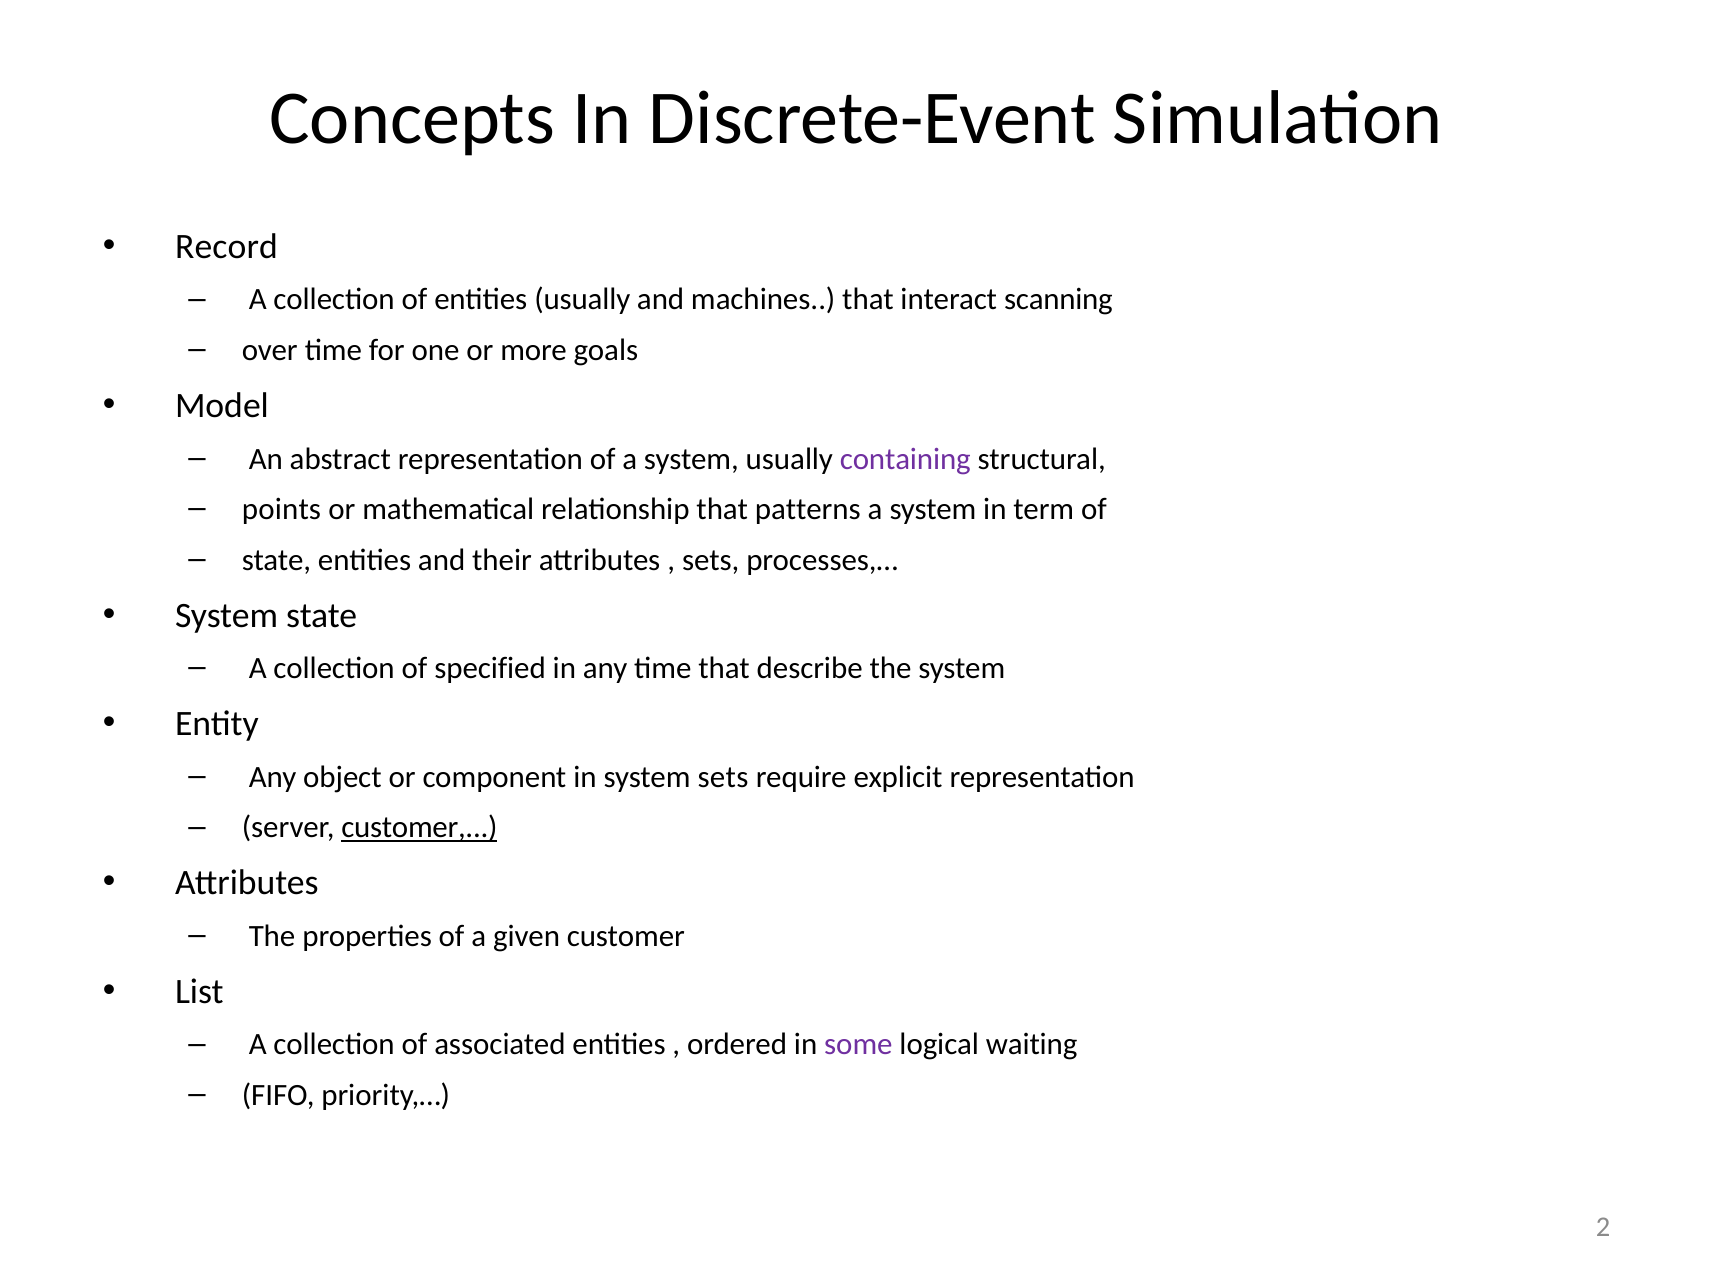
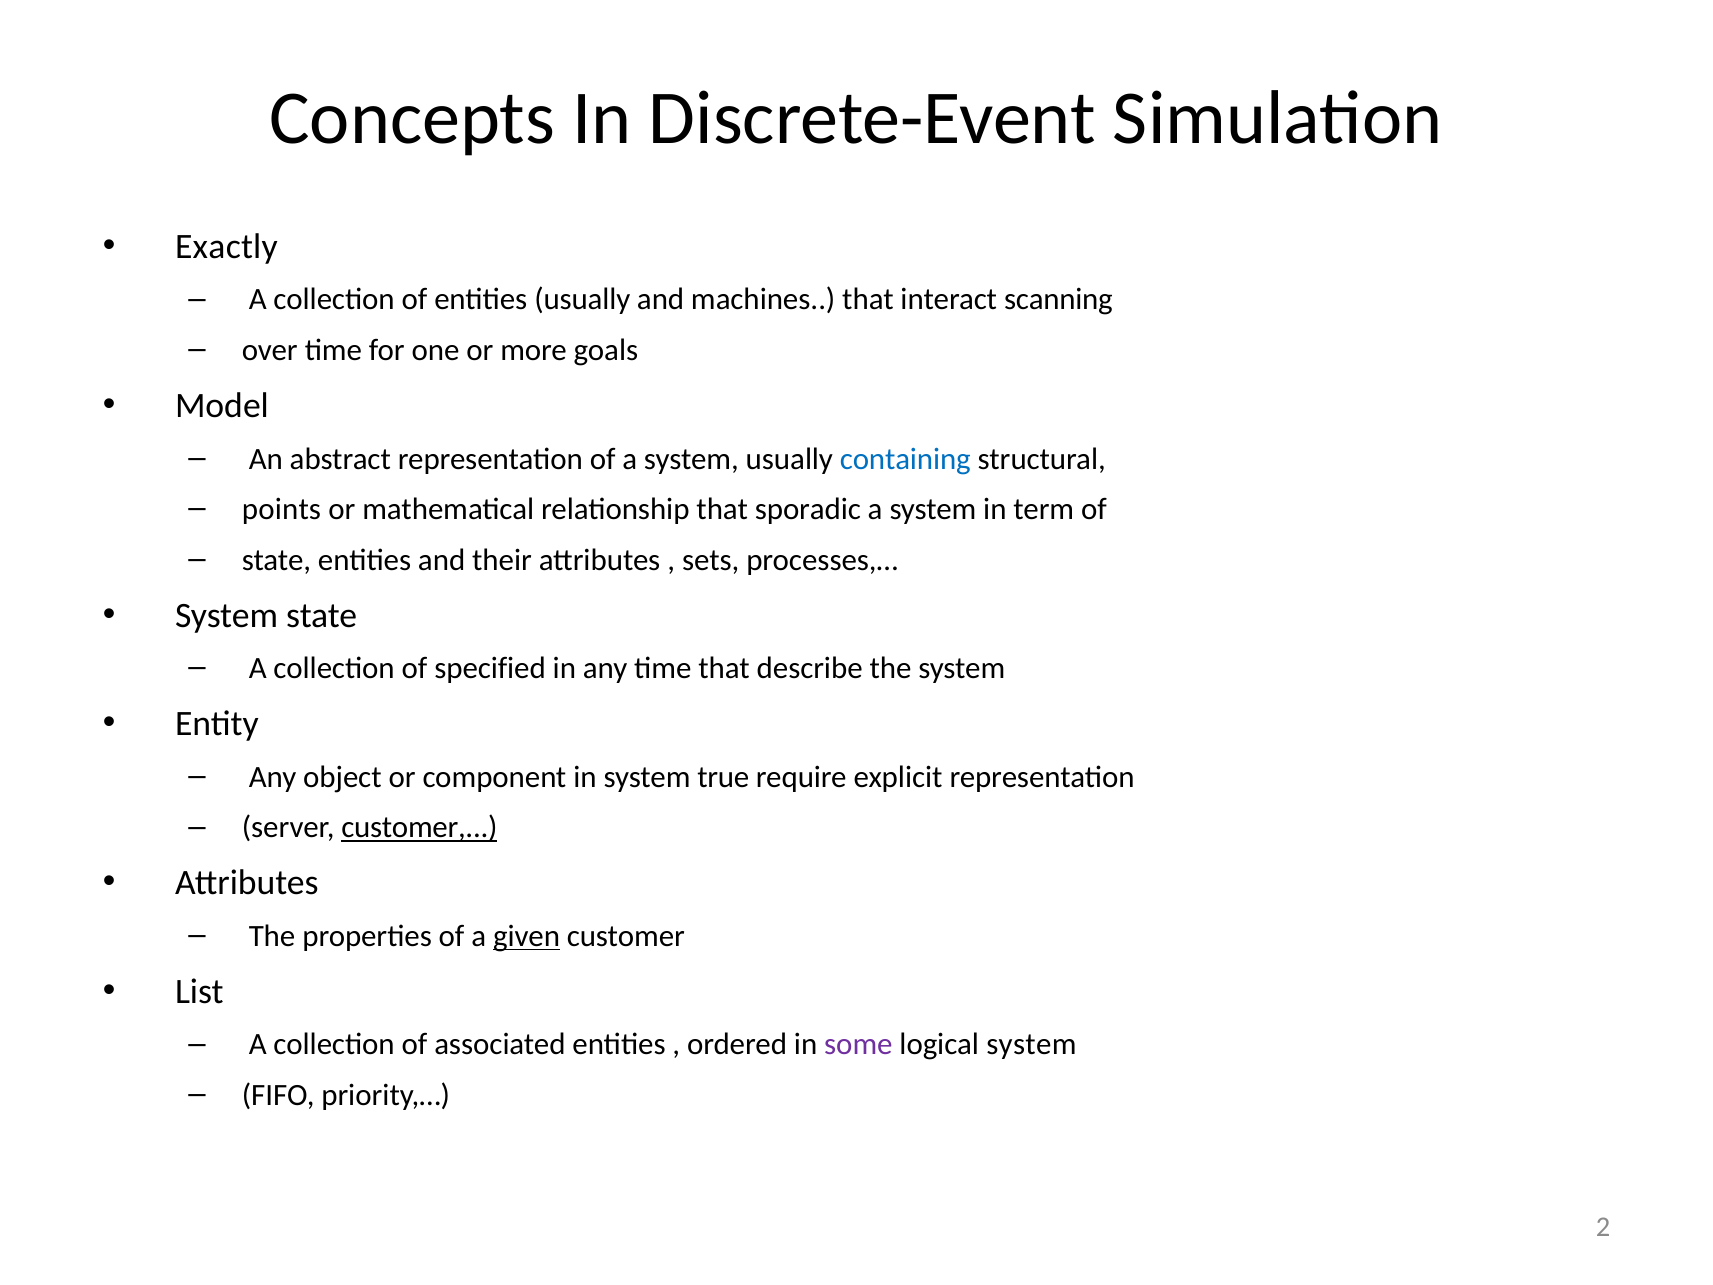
Record: Record -> Exactly
containing colour: purple -> blue
patterns: patterns -> sporadic
system sets: sets -> true
given underline: none -> present
logical waiting: waiting -> system
